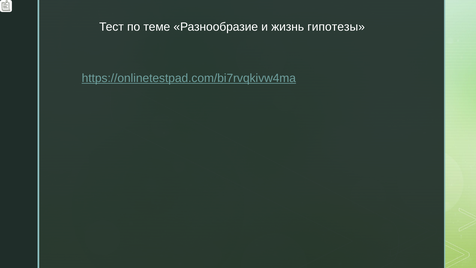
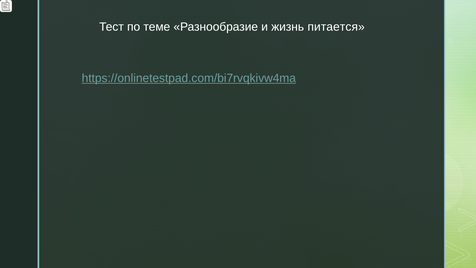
гипотезы: гипотезы -> питается
